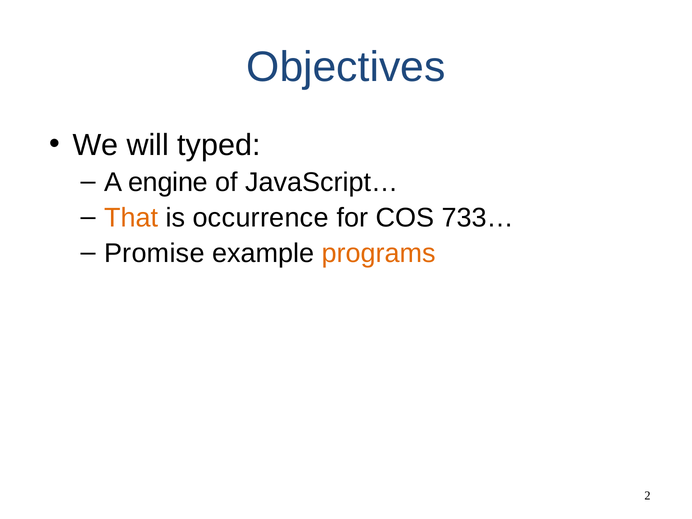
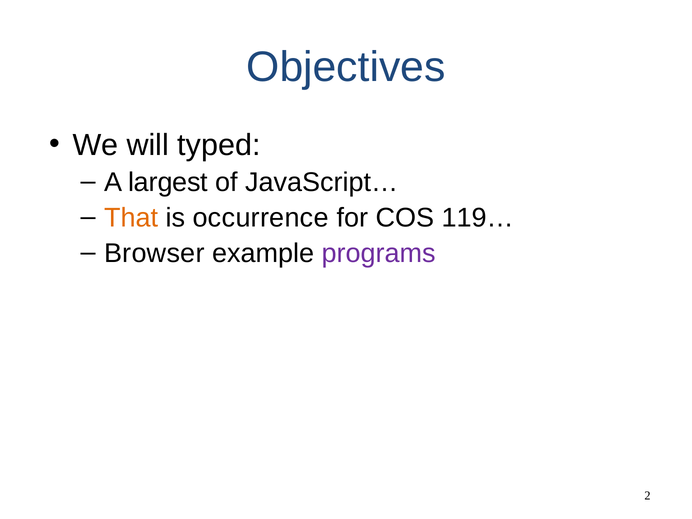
engine: engine -> largest
733…: 733… -> 119…
Promise: Promise -> Browser
programs colour: orange -> purple
